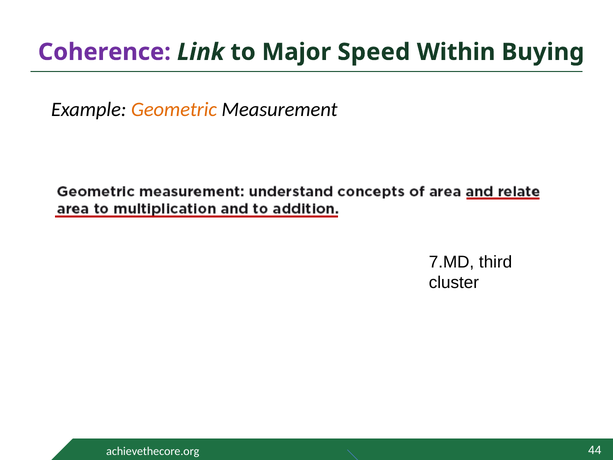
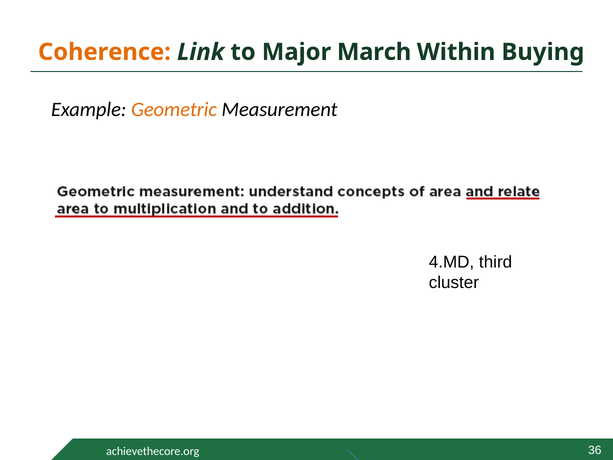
Coherence colour: purple -> orange
Speed: Speed -> March
7.MD: 7.MD -> 4.MD
44: 44 -> 36
